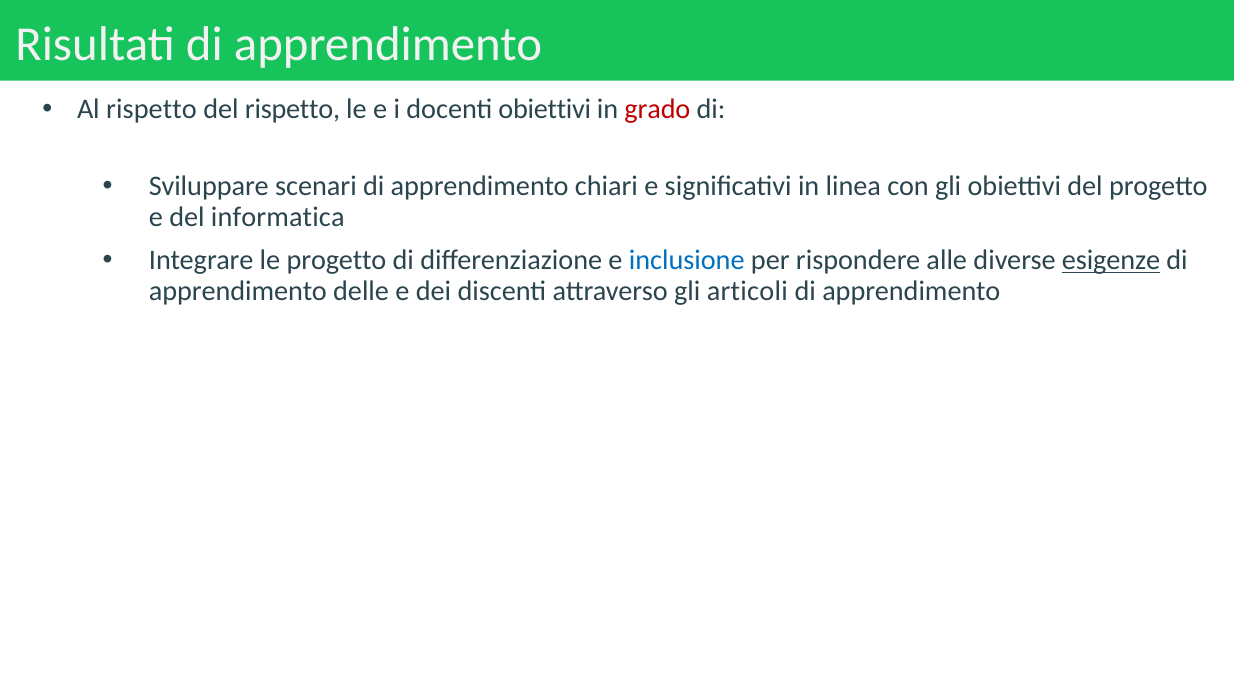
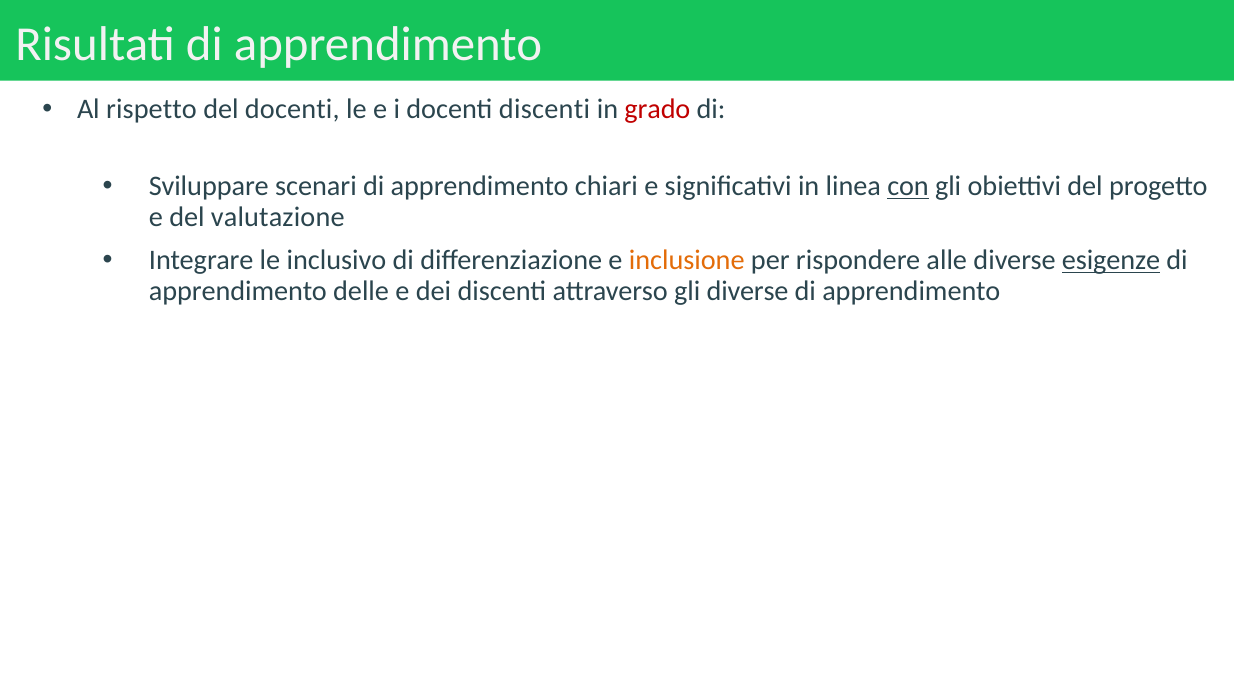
del rispetto: rispetto -> docenti
docenti obiettivi: obiettivi -> discenti
con underline: none -> present
informatica: informatica -> valutazione
le progetto: progetto -> inclusivo
inclusione colour: blue -> orange
gli articoli: articoli -> diverse
